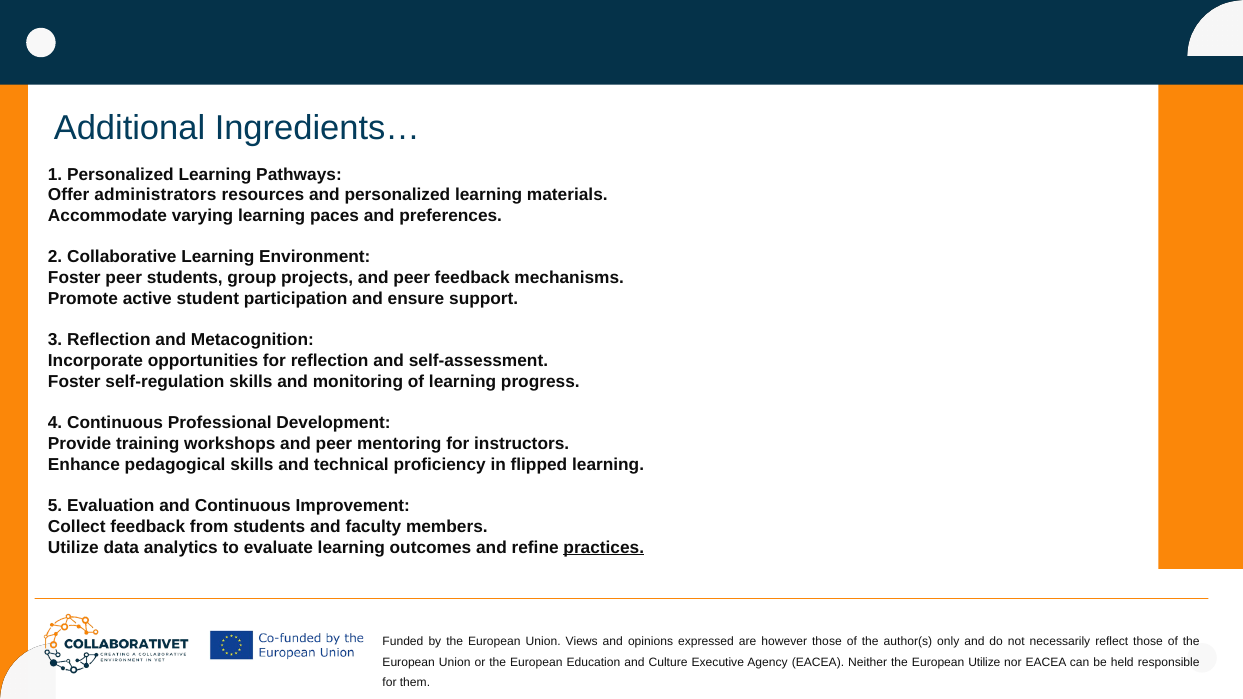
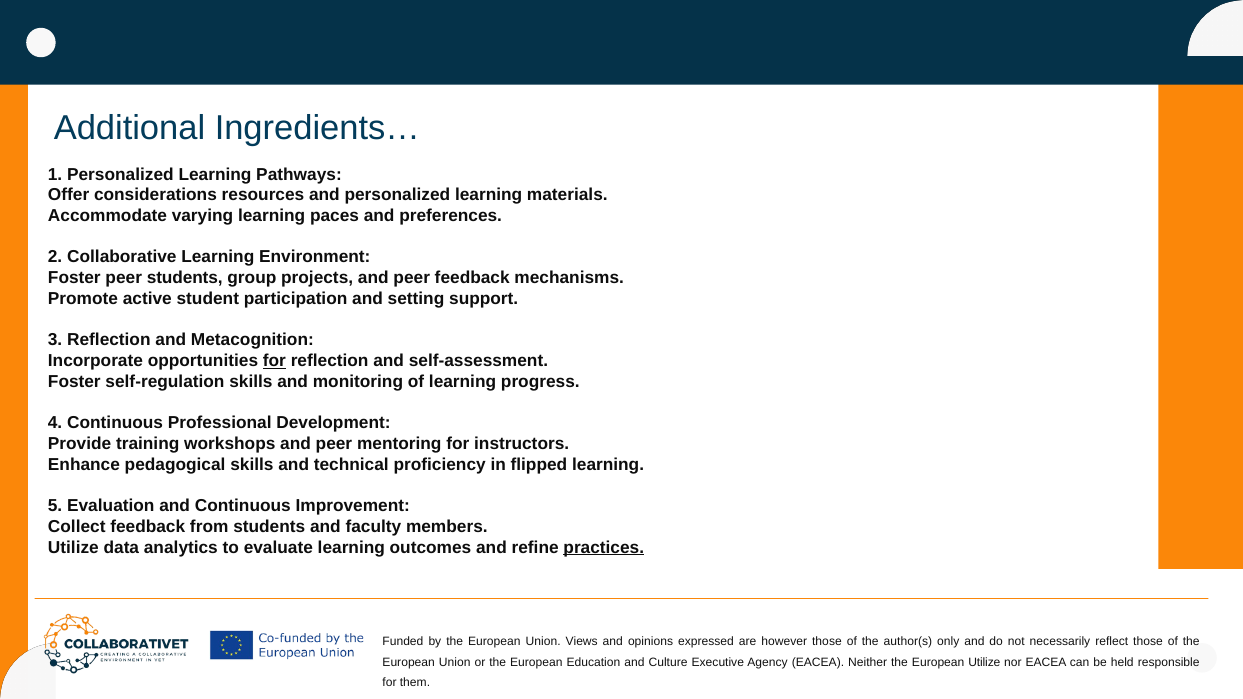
administrators: administrators -> considerations
ensure: ensure -> setting
for at (274, 361) underline: none -> present
